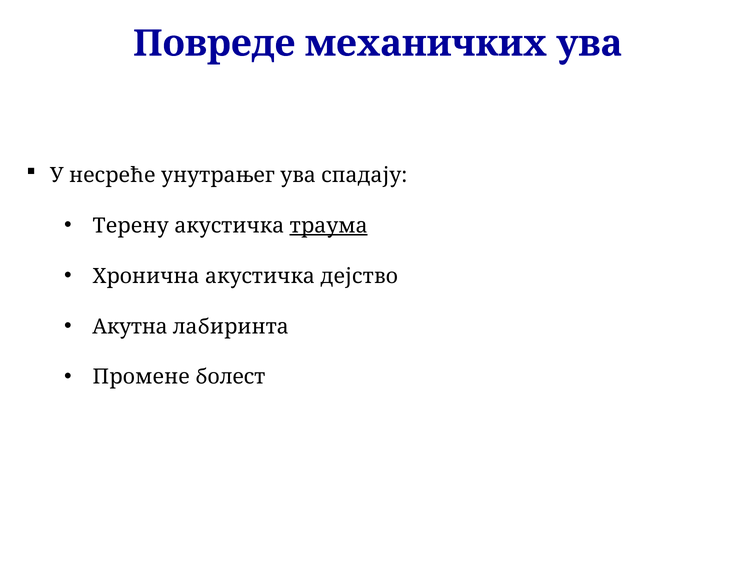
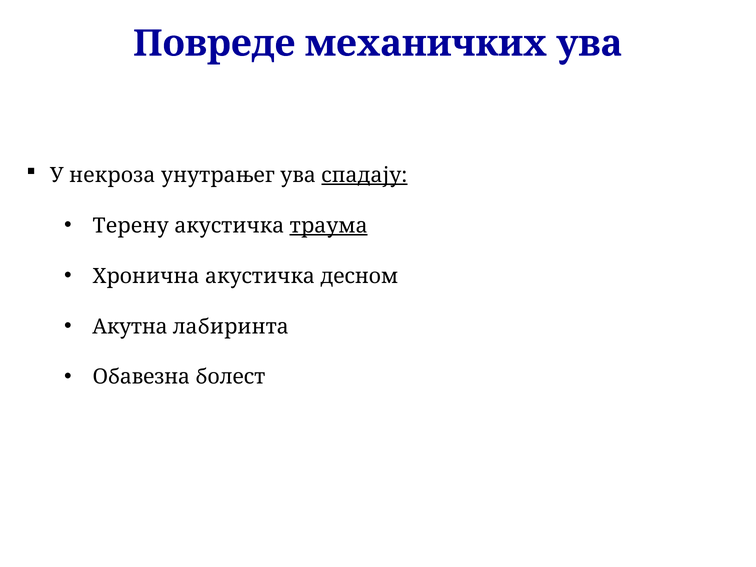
несреће: несреће -> некроза
спадају underline: none -> present
дејство: дејство -> десном
Промене: Промене -> Обавезна
